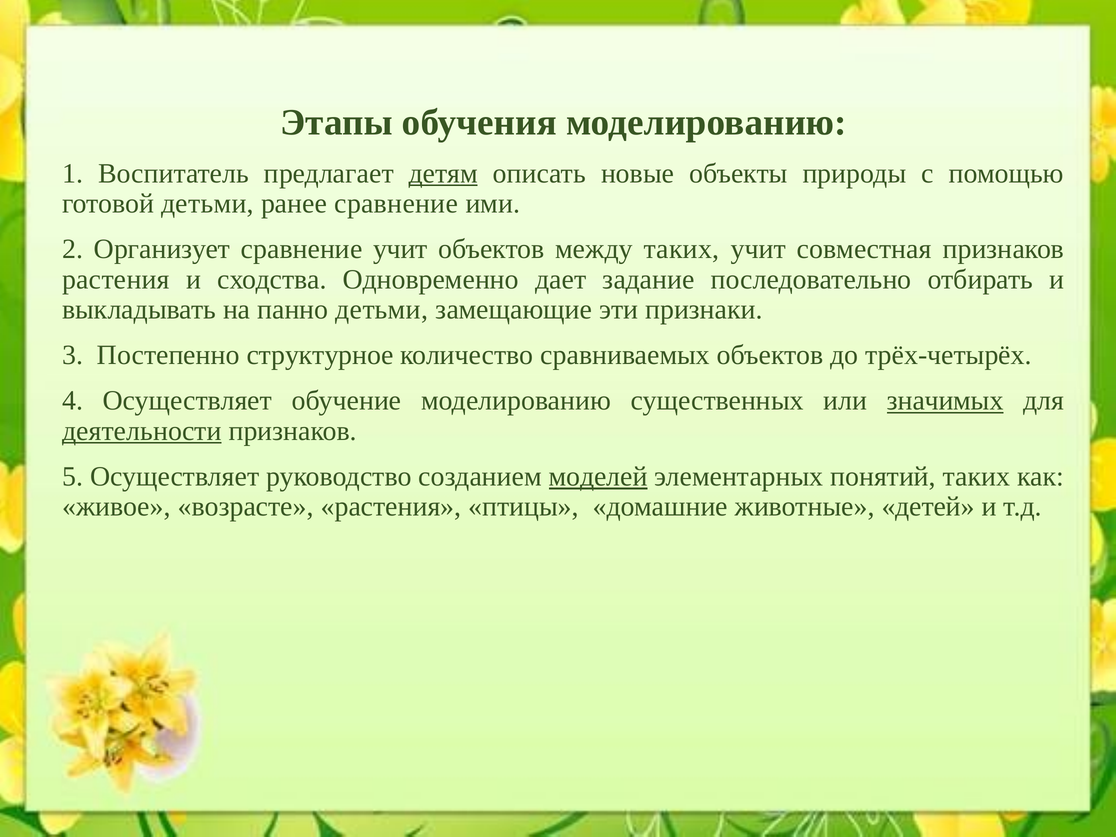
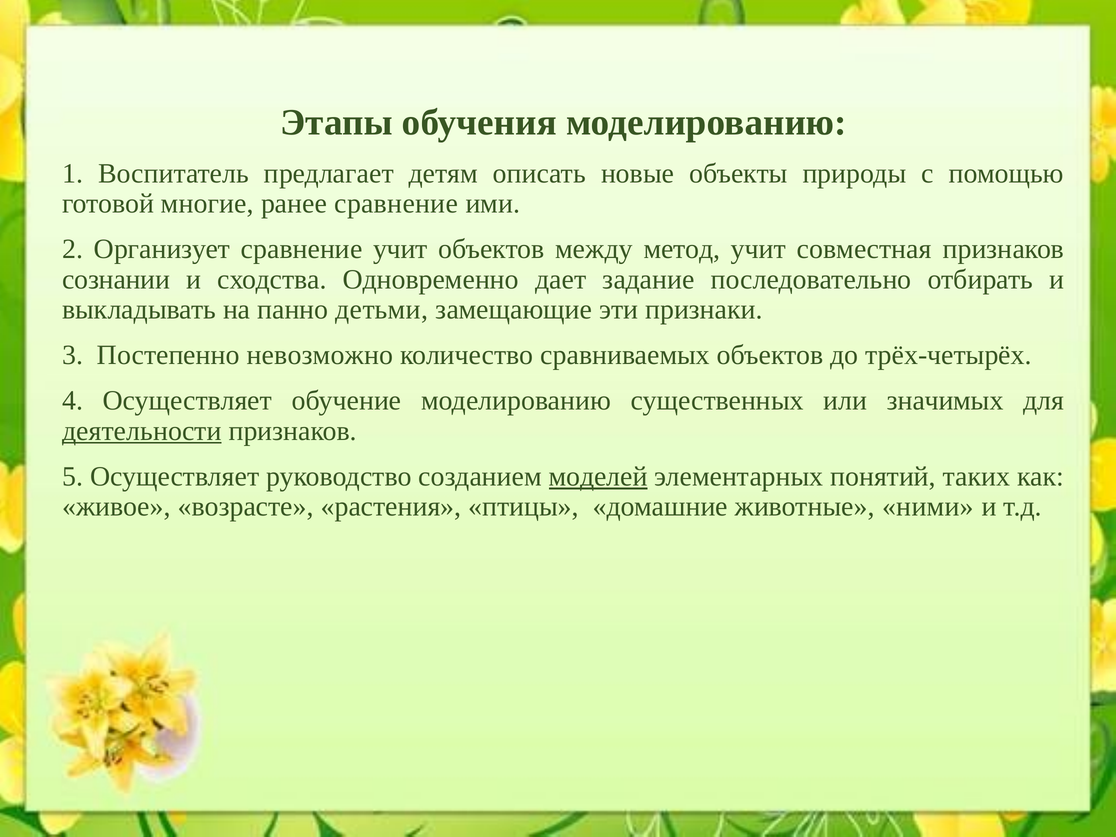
детям underline: present -> none
готовой детьми: детьми -> многие
между таких: таких -> метод
растения at (116, 279): растения -> сознании
структурное: структурное -> невозможно
значимых underline: present -> none
детей: детей -> ними
